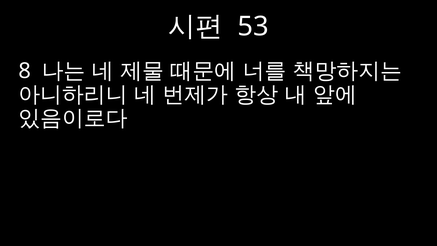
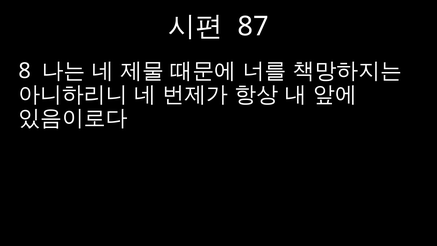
53: 53 -> 87
